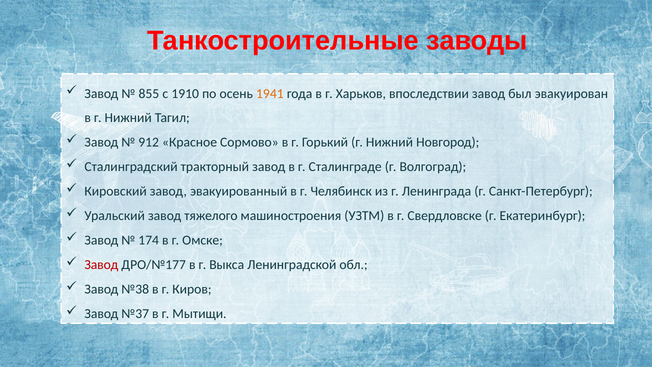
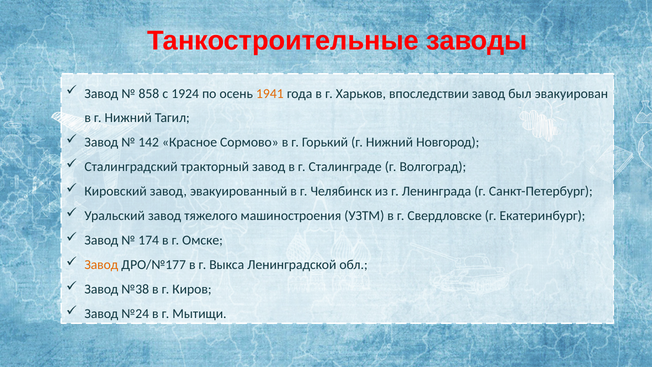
855: 855 -> 858
1910: 1910 -> 1924
912: 912 -> 142
Завод at (101, 265) colour: red -> orange
№37: №37 -> №24
